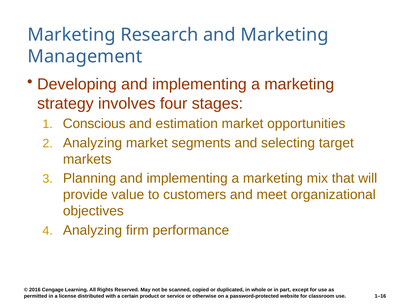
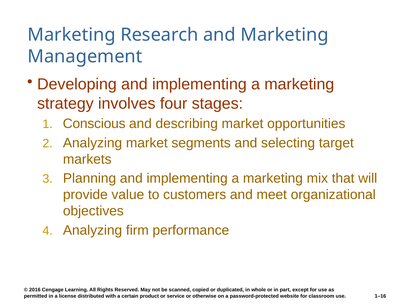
estimation: estimation -> describing
